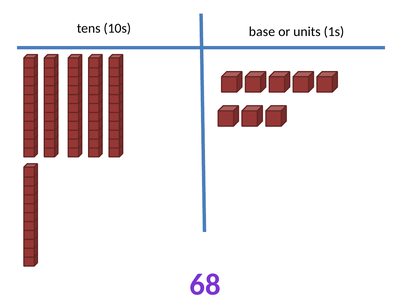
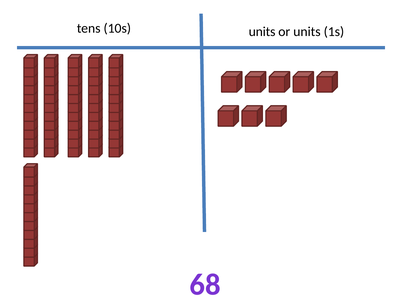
10s base: base -> units
